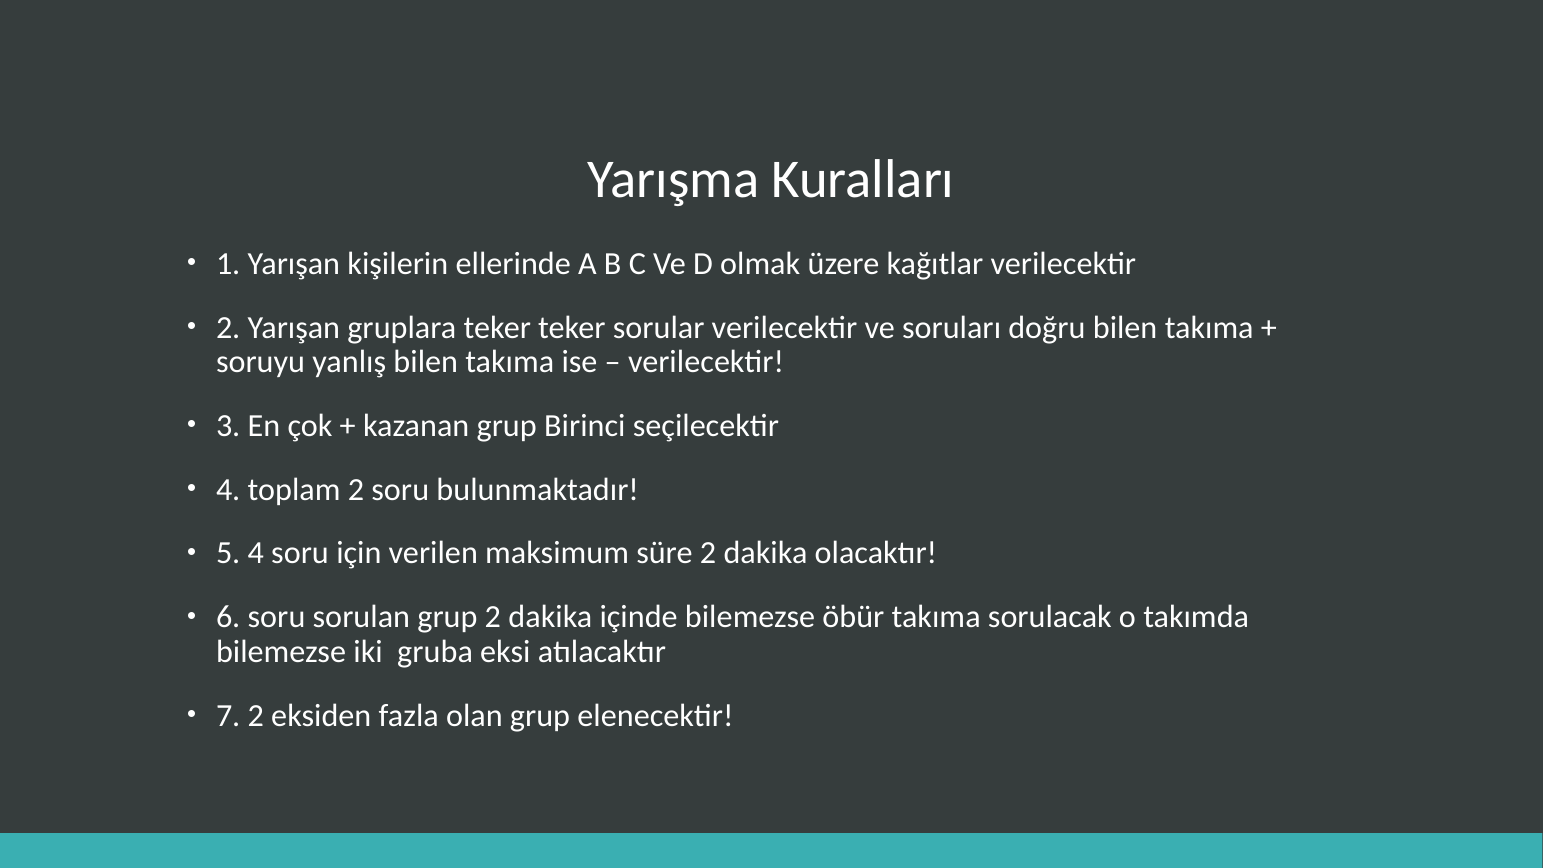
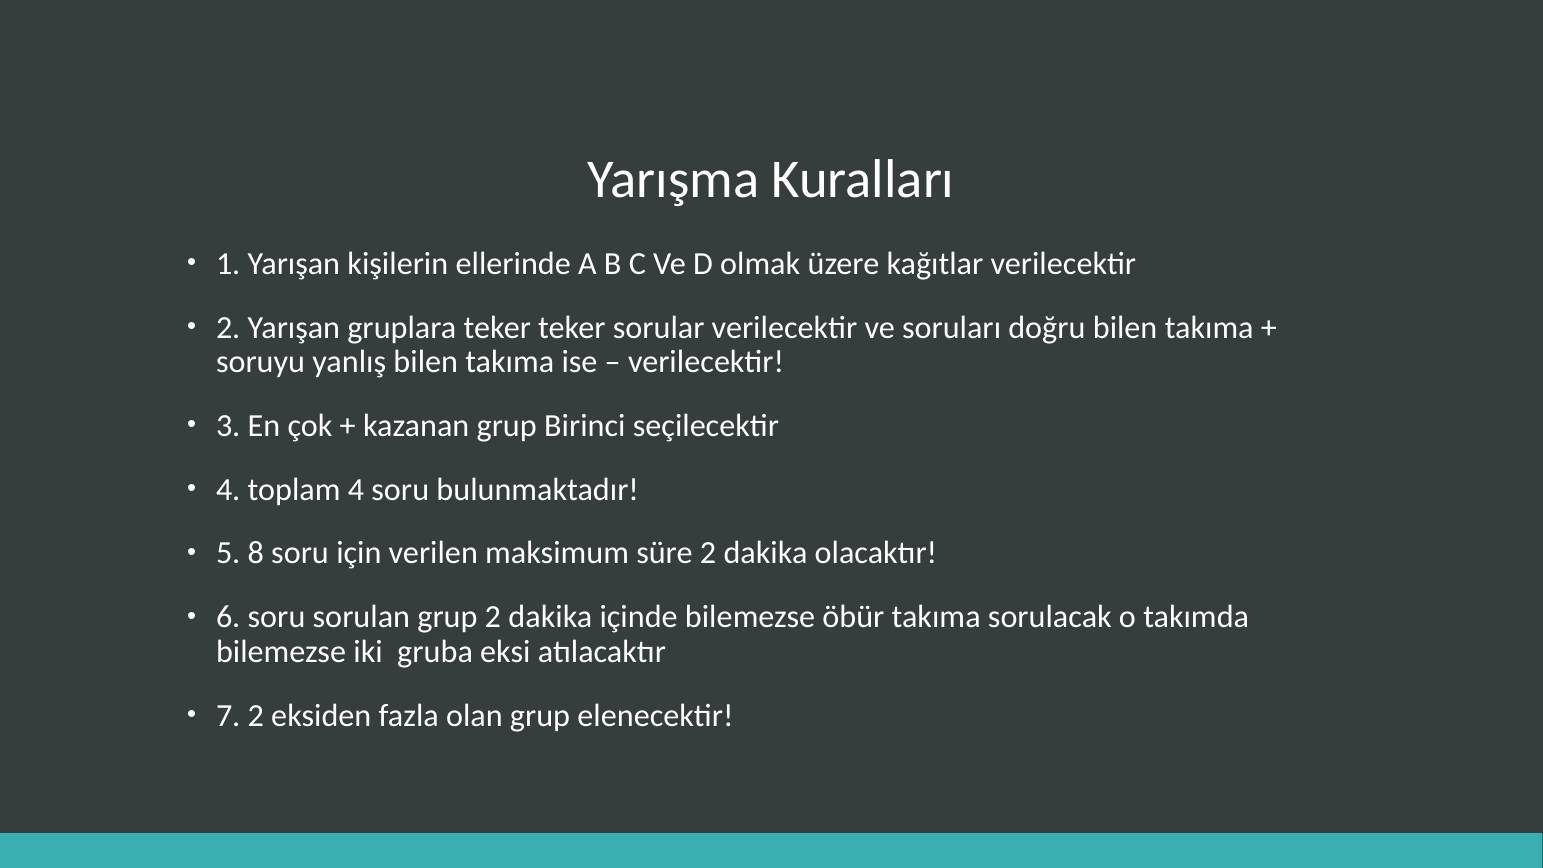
toplam 2: 2 -> 4
5 4: 4 -> 8
